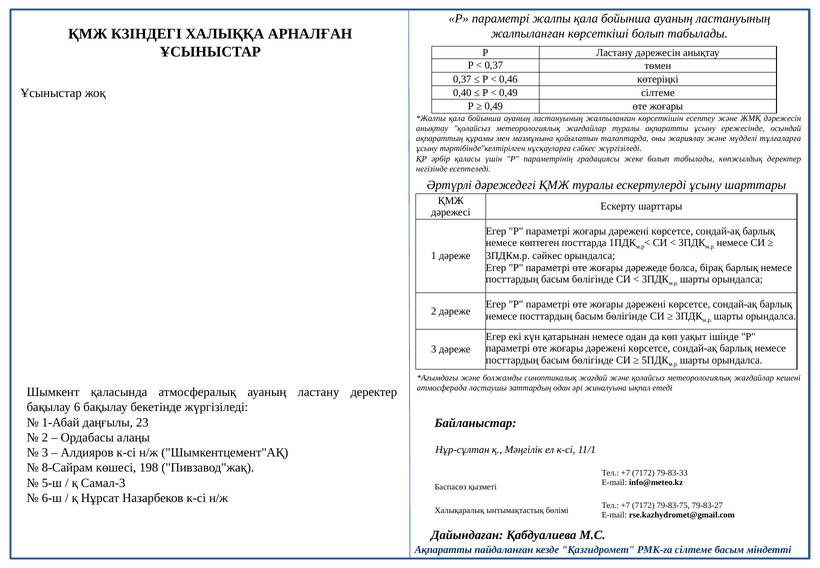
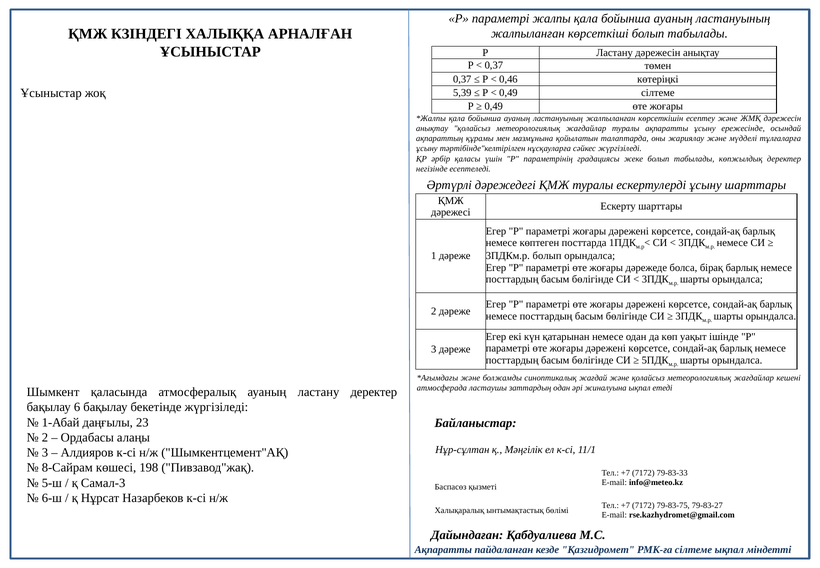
0,40: 0,40 -> 5,39
3ПДКм.р сәйкес: сәйкес -> болып
сілтеме басым: басым -> ықпал
